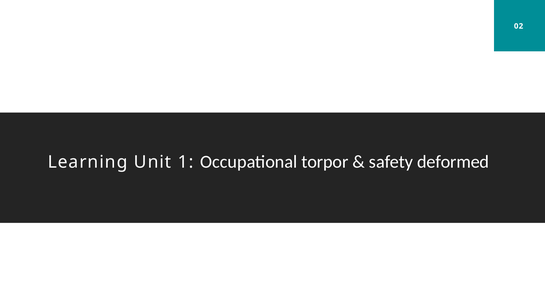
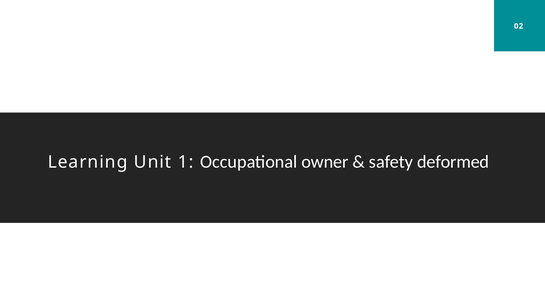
torpor: torpor -> owner
